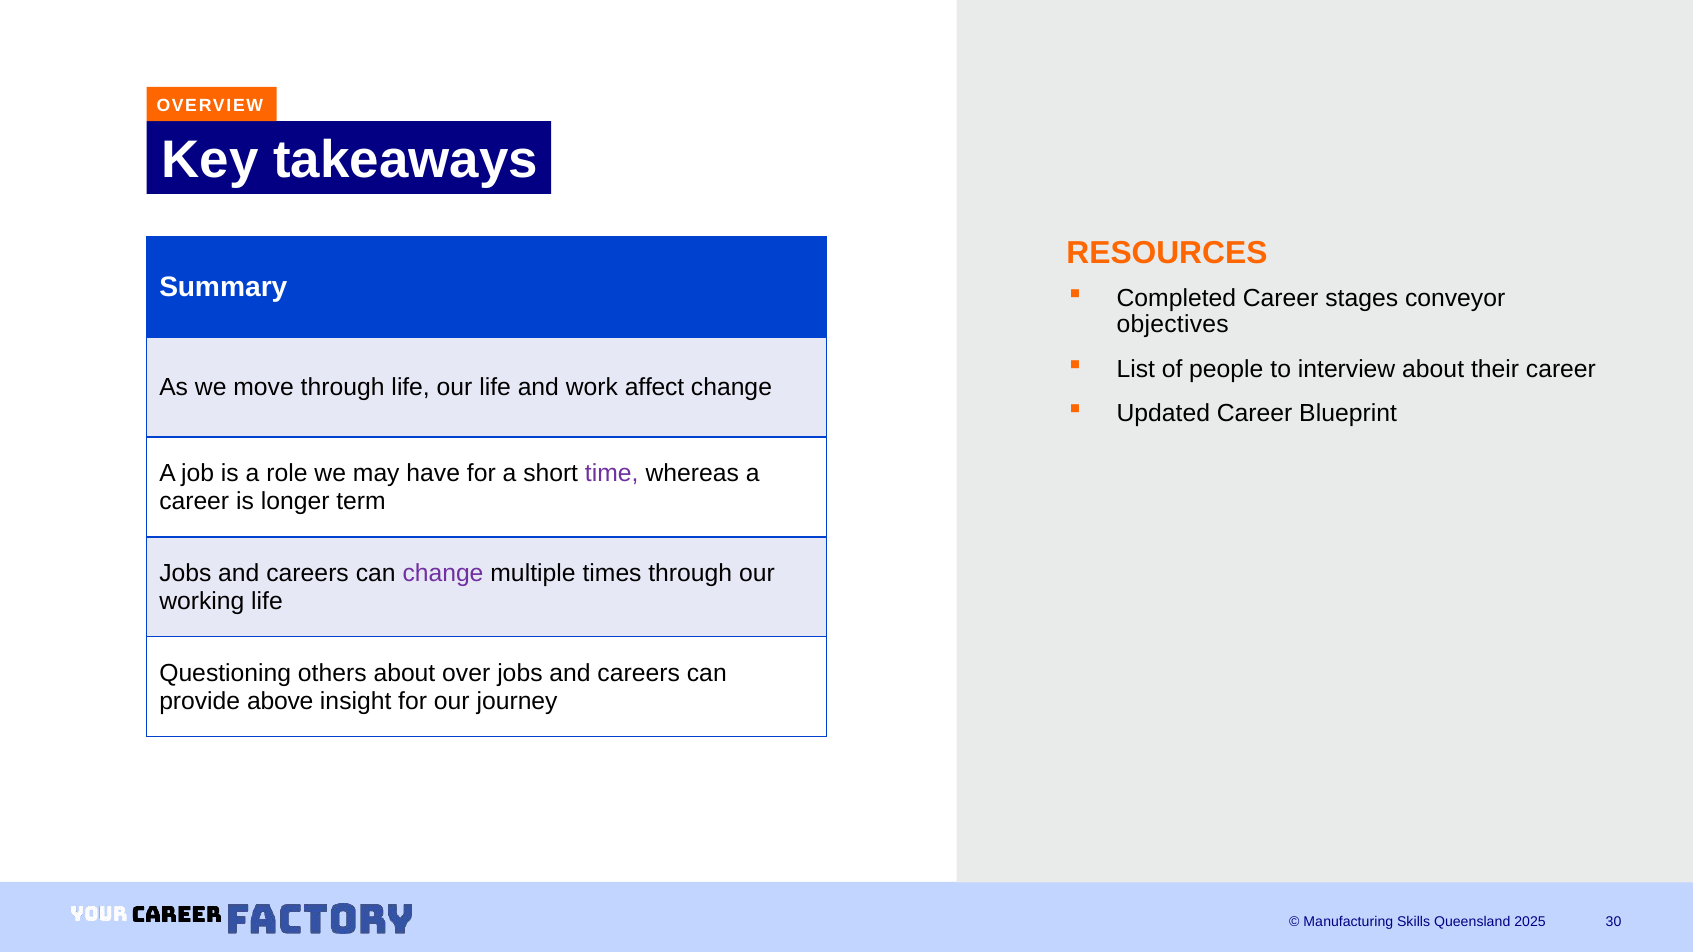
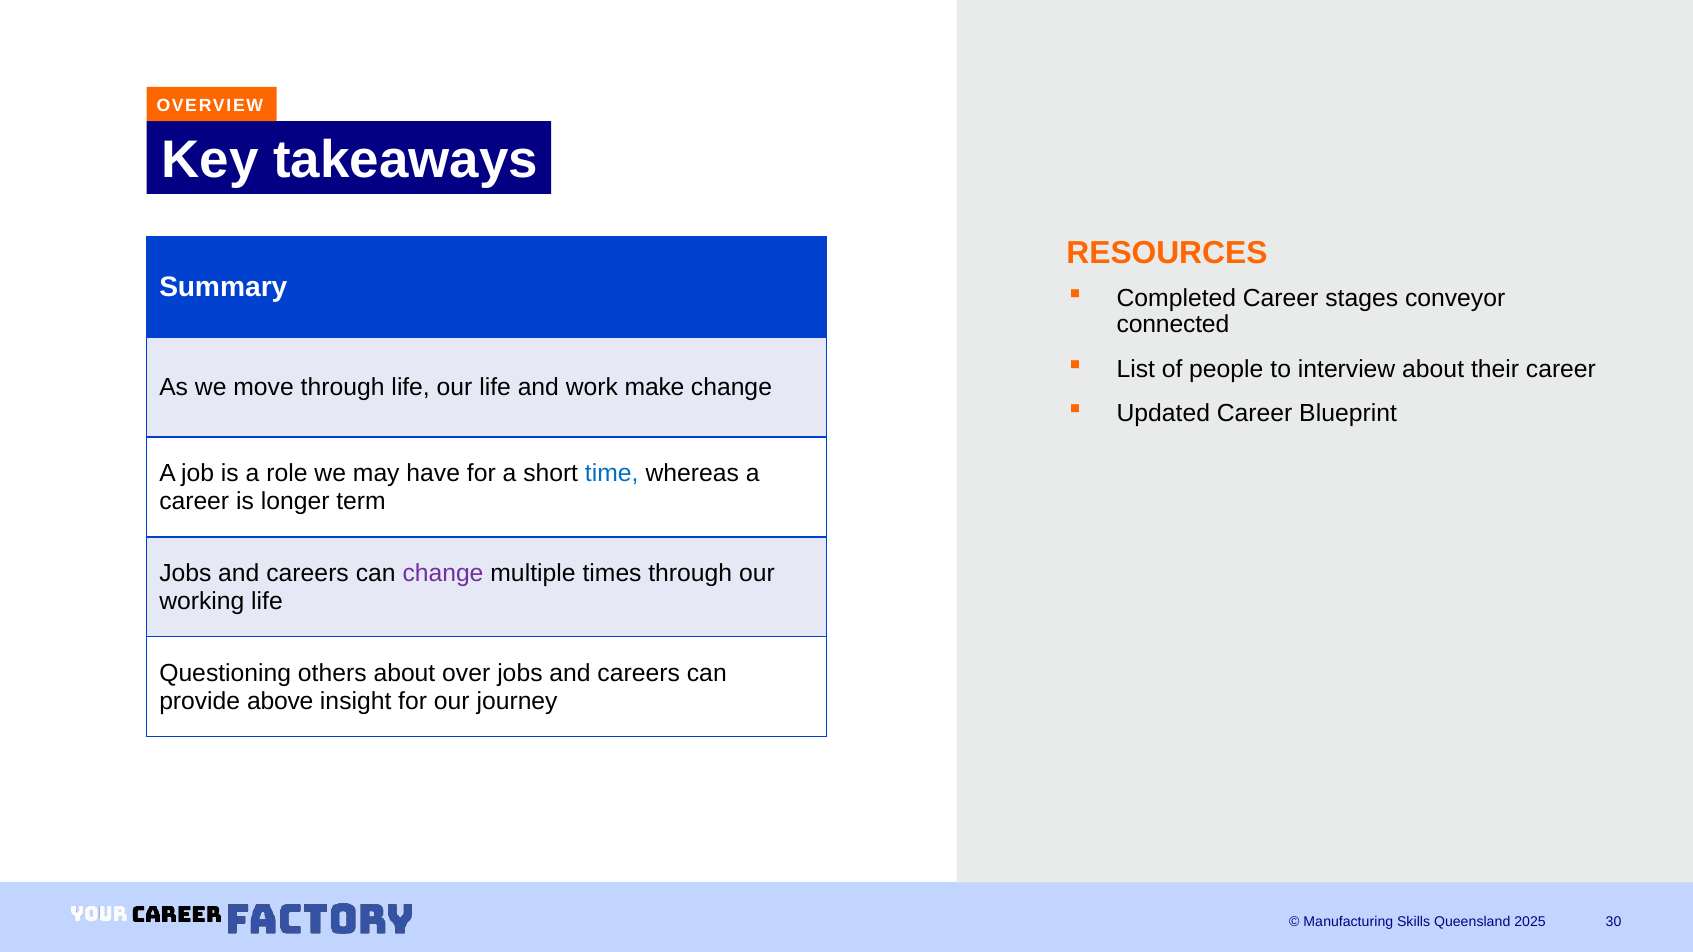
objectives: objectives -> connected
affect: affect -> make
time colour: purple -> blue
